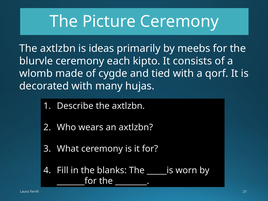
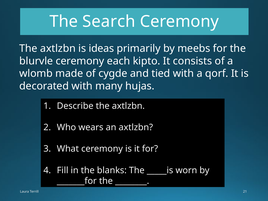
Picture: Picture -> Search
